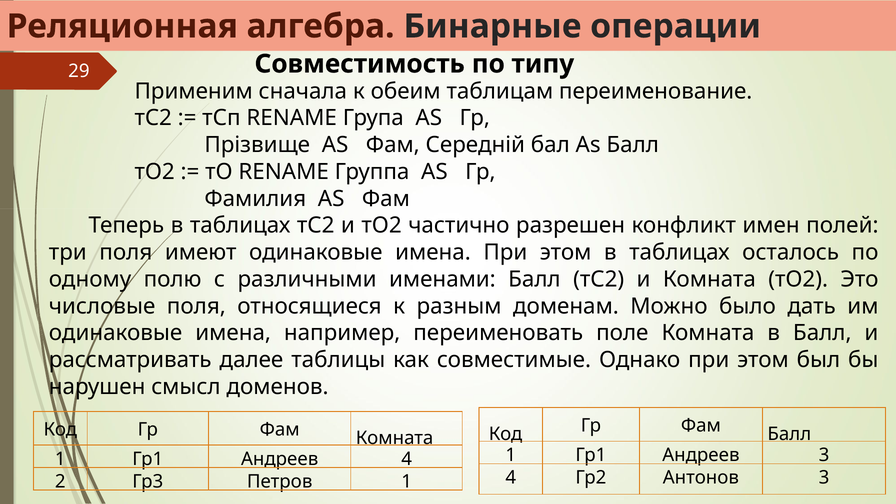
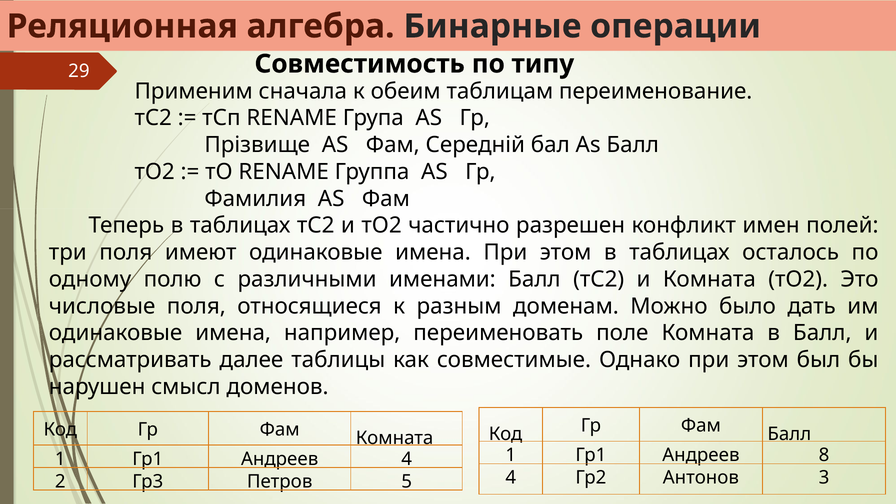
Андреев 3: 3 -> 8
Петров 1: 1 -> 5
